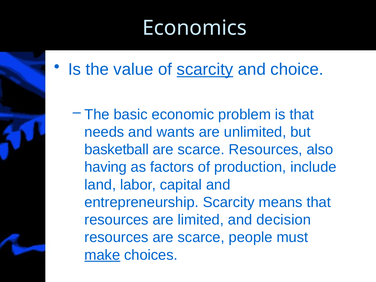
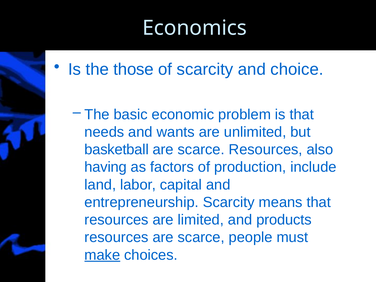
value: value -> those
scarcity at (205, 69) underline: present -> none
decision: decision -> products
